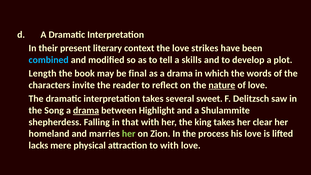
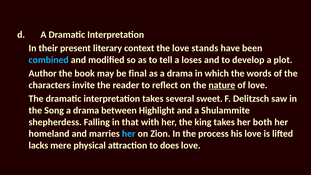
strikes: strikes -> stands
skills: skills -> loses
Length: Length -> Author
drama at (86, 110) underline: present -> none
clear: clear -> both
her at (129, 134) colour: light green -> light blue
to with: with -> does
